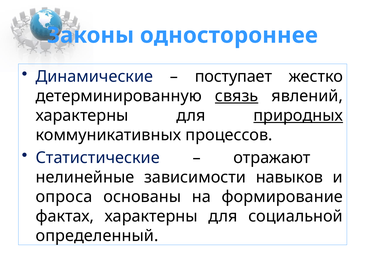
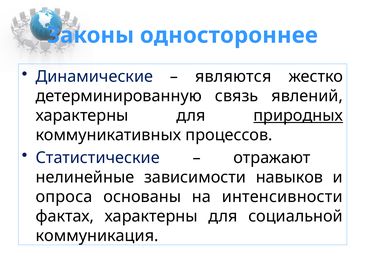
поступает: поступает -> являются
связь underline: present -> none
формирование: формирование -> интенсивности
определенный: определенный -> коммуникация
